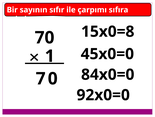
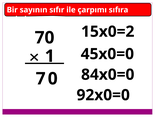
15x0=8: 15x0=8 -> 15x0=2
